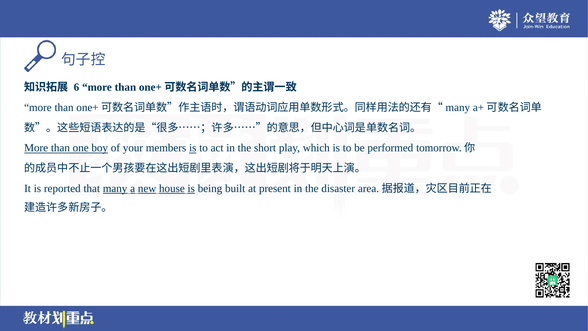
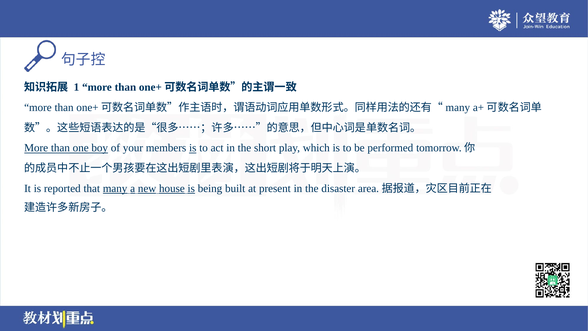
6: 6 -> 1
